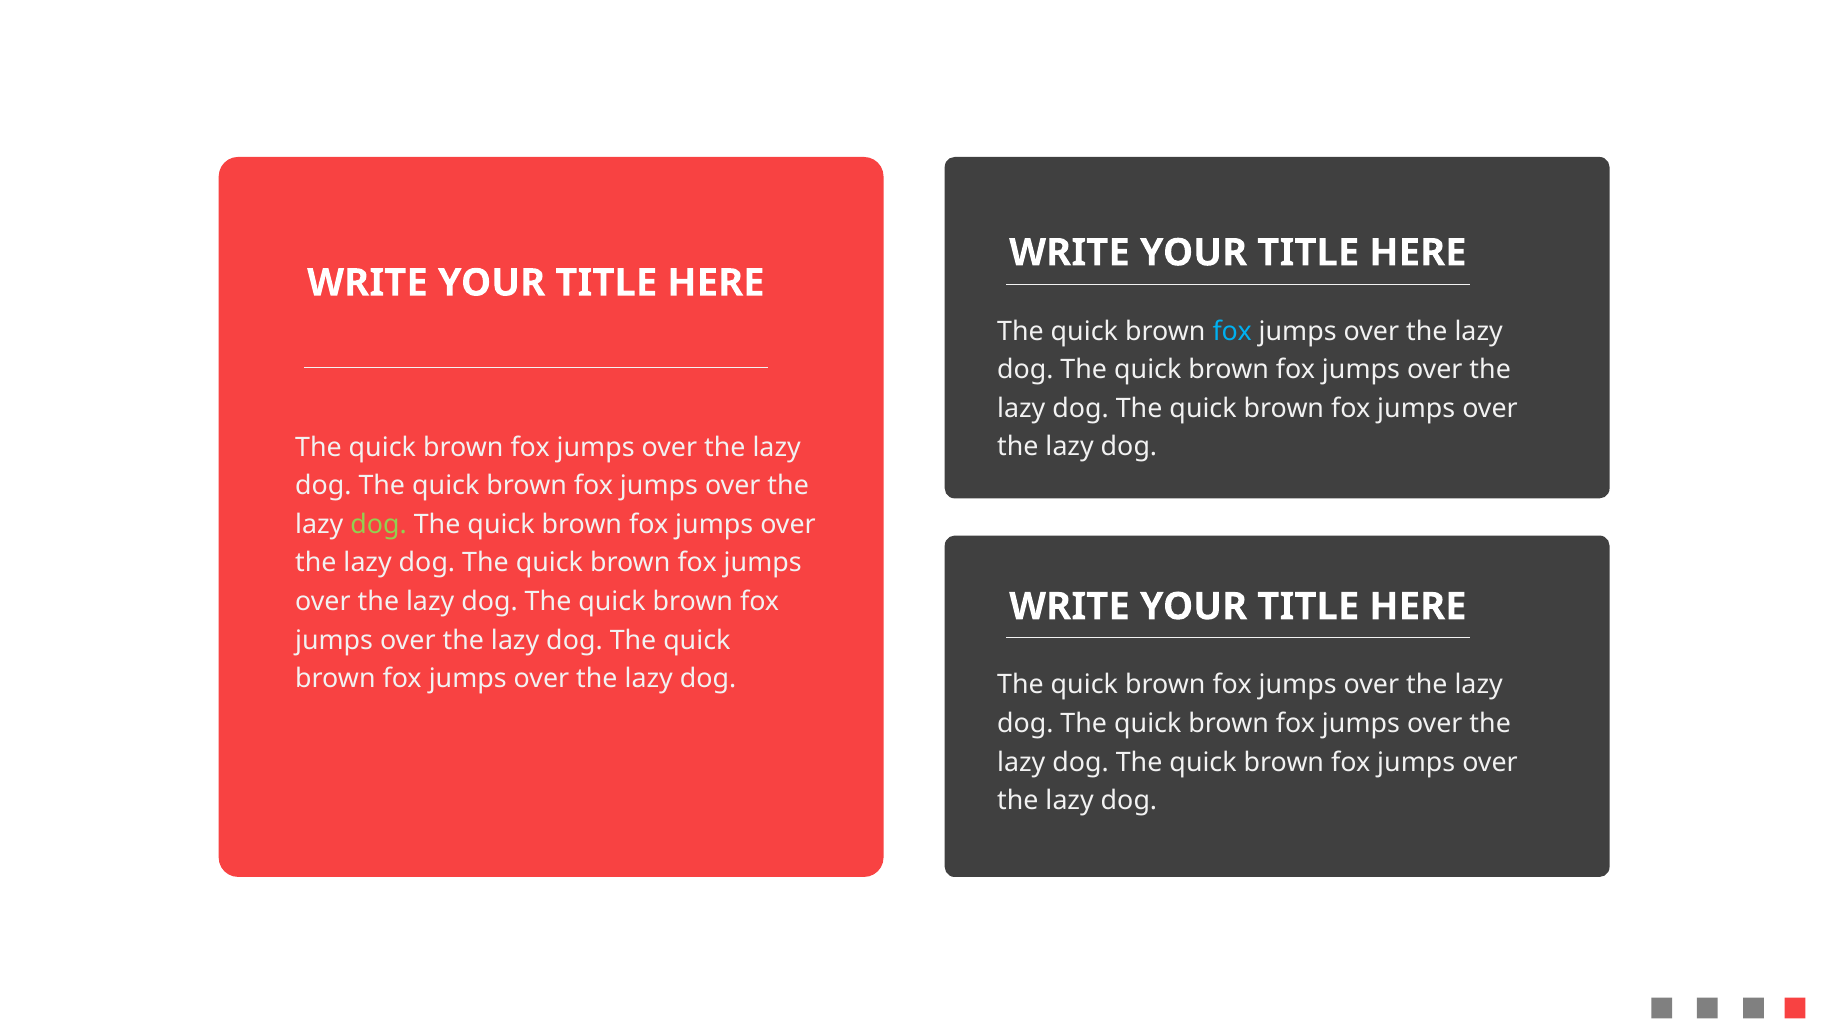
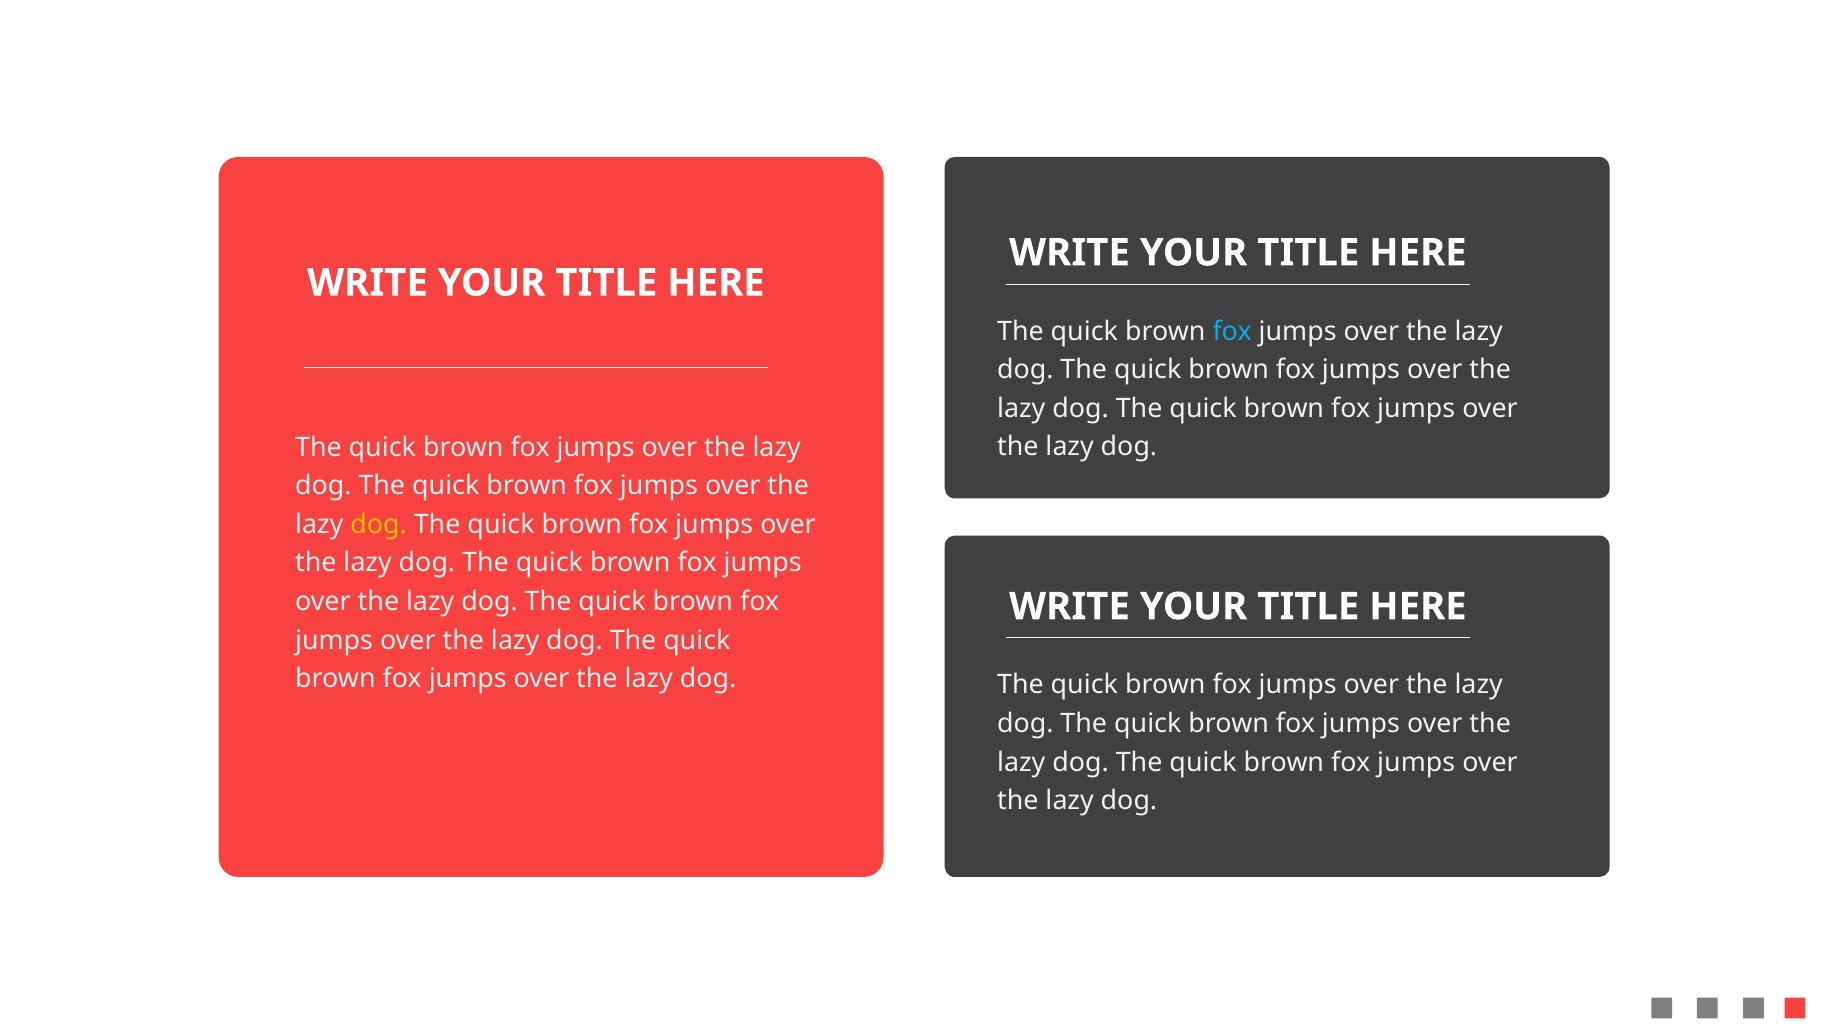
dog at (379, 524) colour: light green -> yellow
